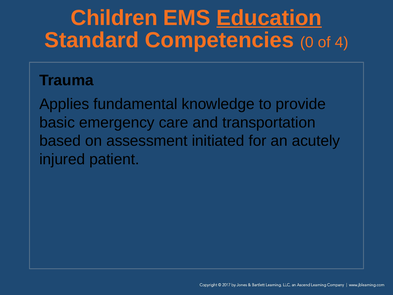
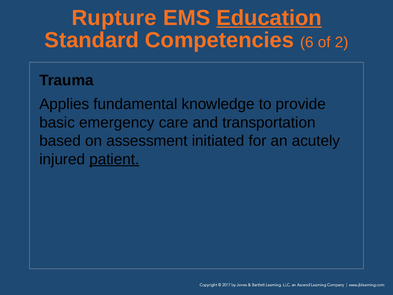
Children: Children -> Rupture
0: 0 -> 6
4: 4 -> 2
patient underline: none -> present
